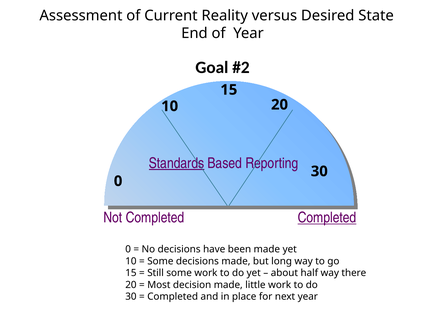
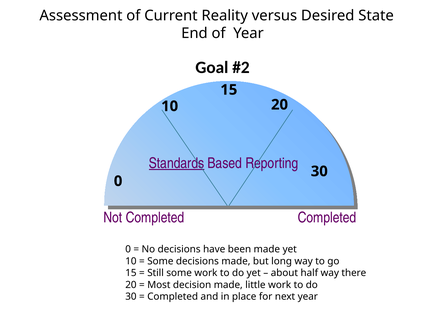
Completed at (327, 218) underline: present -> none
